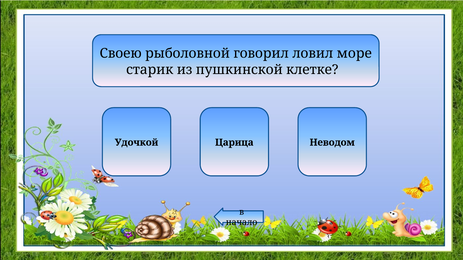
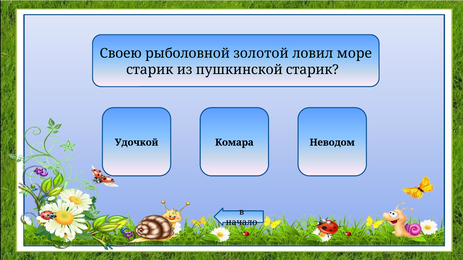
говорил: говорил -> золотой
пушкинской клетке: клетке -> старик
Царица: Царица -> Комара
